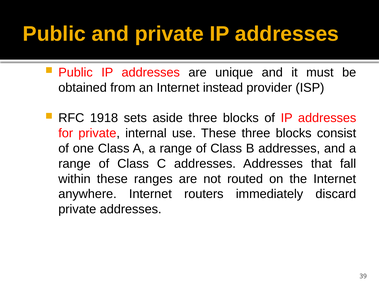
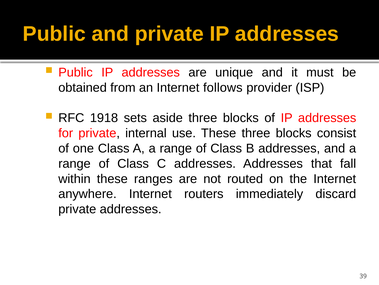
instead: instead -> follows
